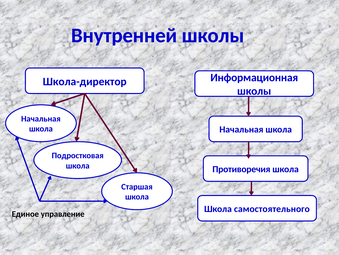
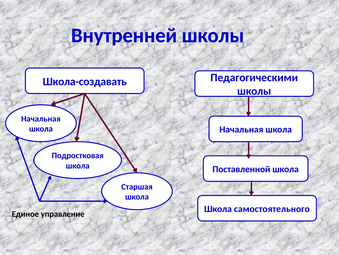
Информационная: Информационная -> Педагогическими
Школа-директор: Школа-директор -> Школа-создавать
Противоречия: Противоречия -> Поставленной
